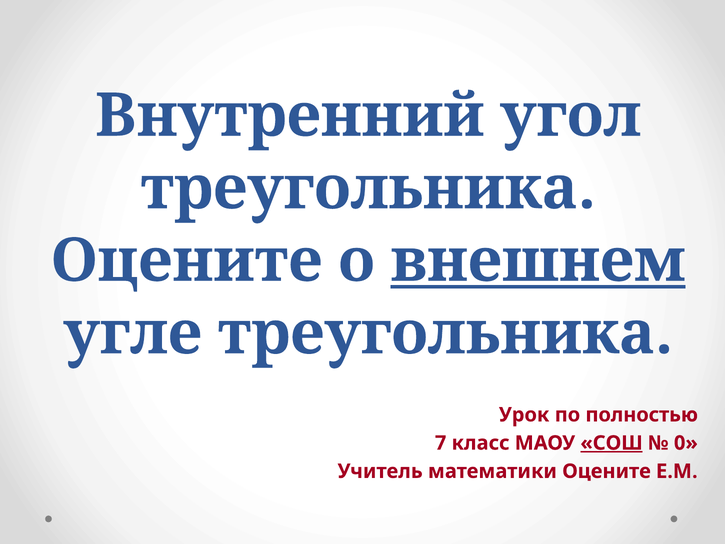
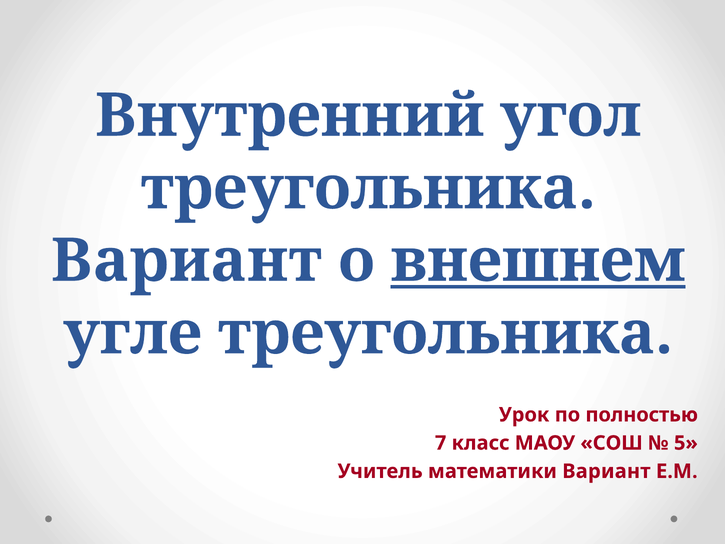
Оцените at (187, 261): Оцените -> Вариант
СОШ underline: present -> none
0: 0 -> 5
математики Оцените: Оцените -> Вариант
